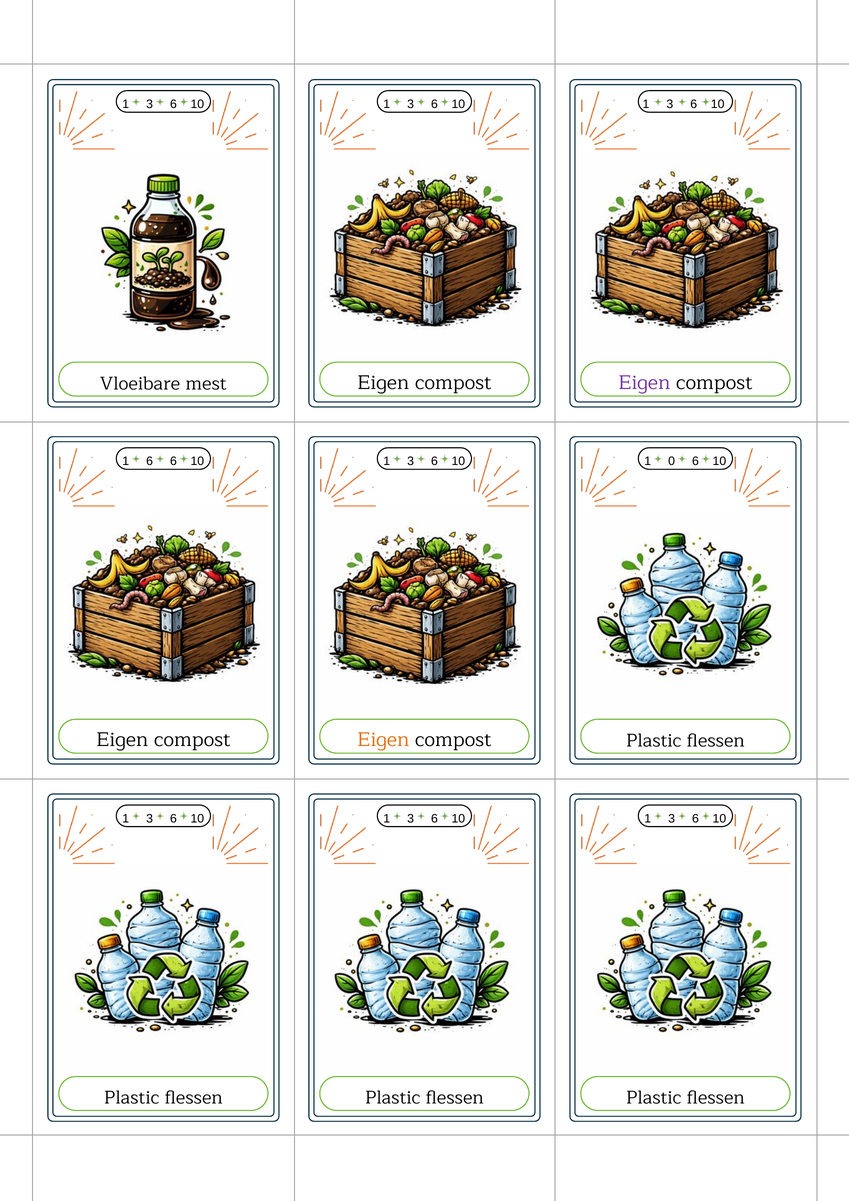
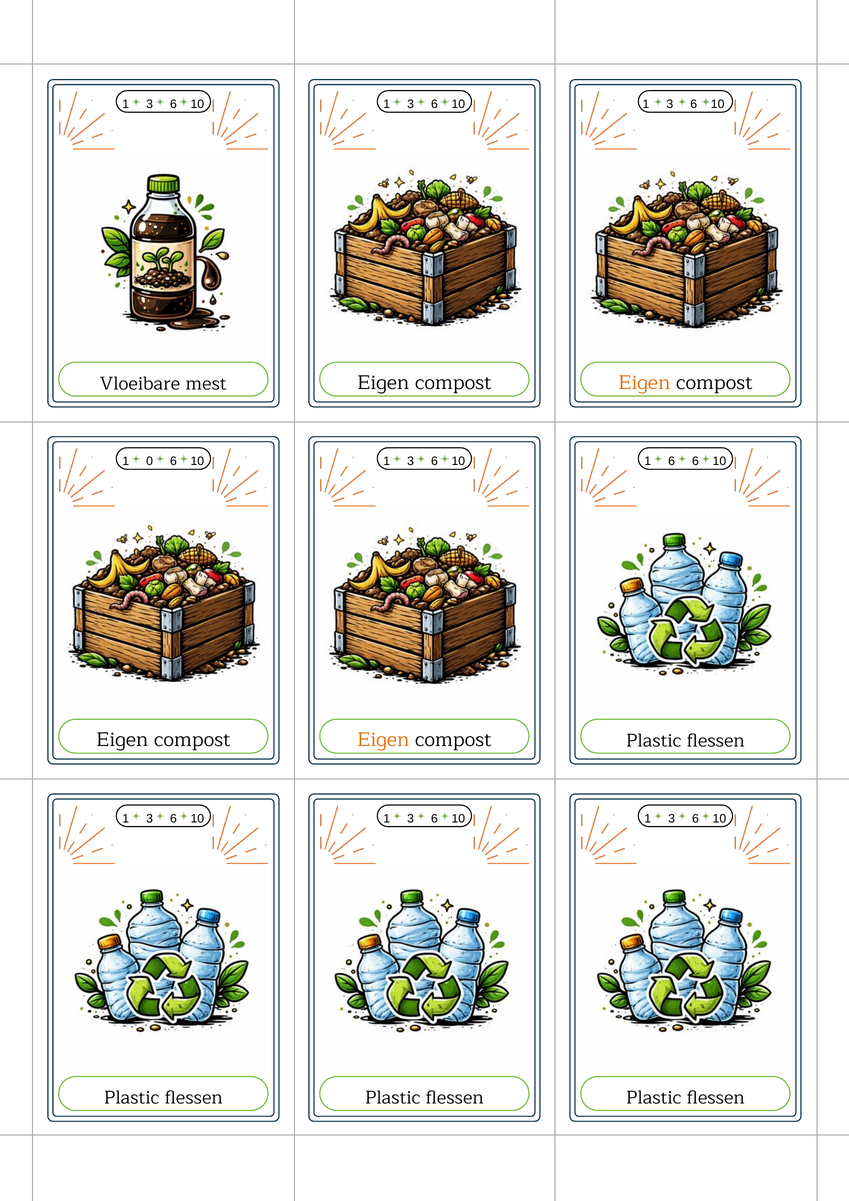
Eigen at (644, 383) colour: purple -> orange
1 6: 6 -> 0
1 0: 0 -> 6
